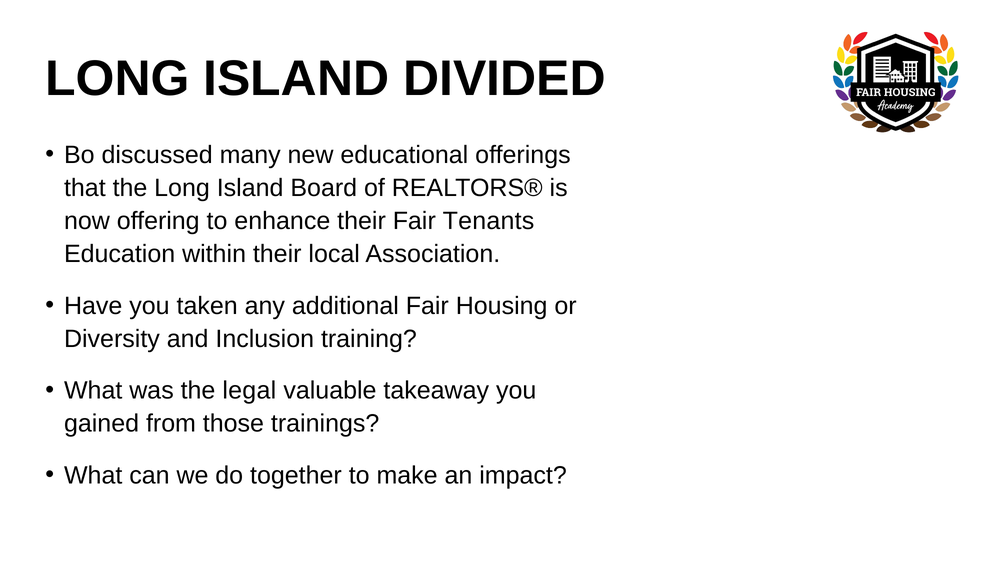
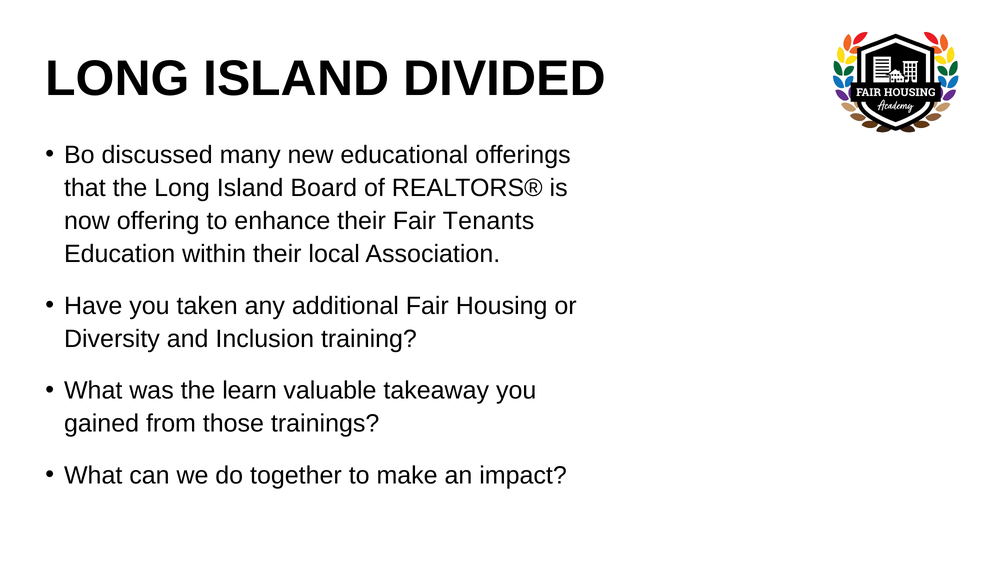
legal: legal -> learn
